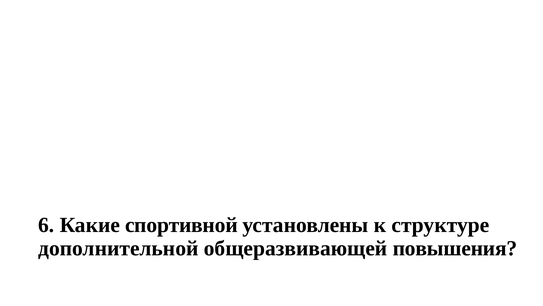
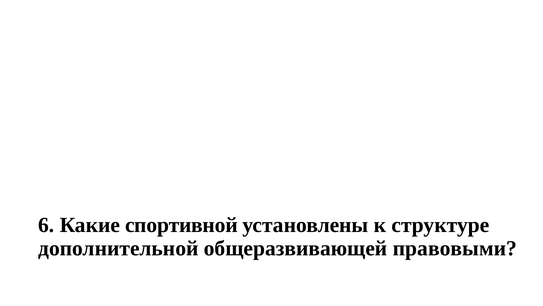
повышения: повышения -> правовыми
